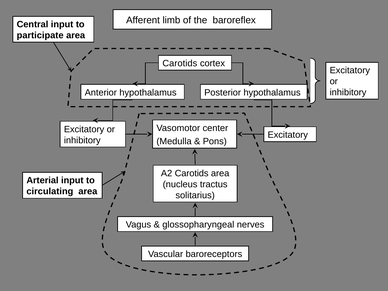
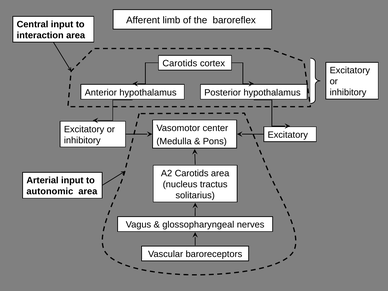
participate: participate -> interaction
circulating: circulating -> autonomic
